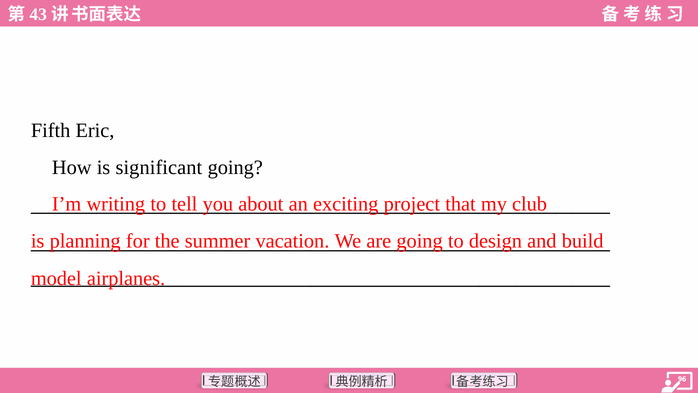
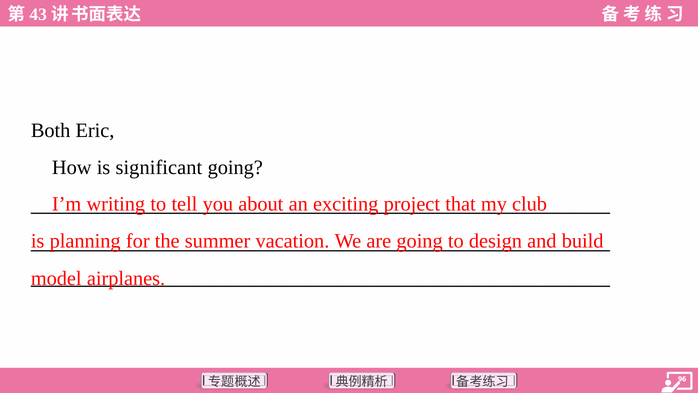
Fifth: Fifth -> Both
